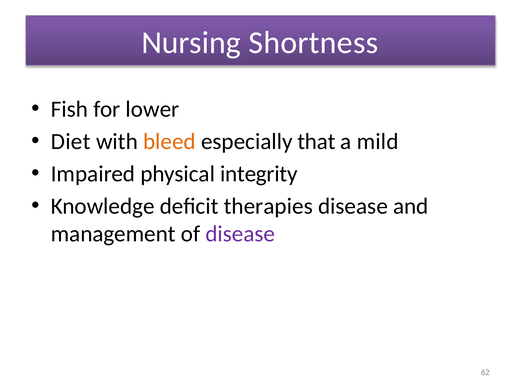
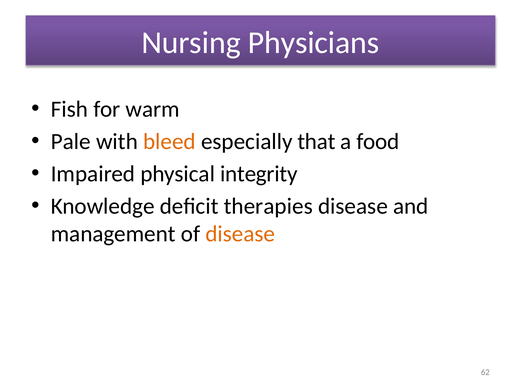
Shortness: Shortness -> Physicians
lower: lower -> warm
Diet: Diet -> Pale
mild: mild -> food
disease at (240, 234) colour: purple -> orange
